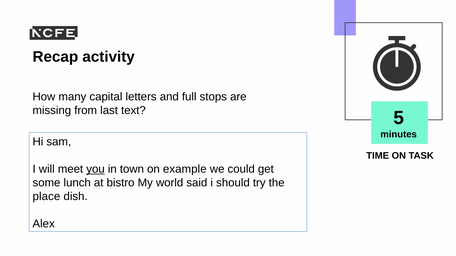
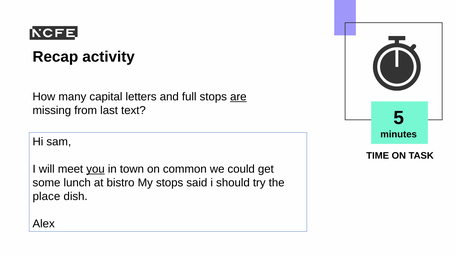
are underline: none -> present
example: example -> common
My world: world -> stops
